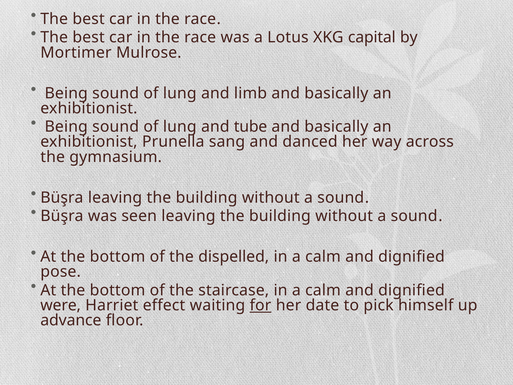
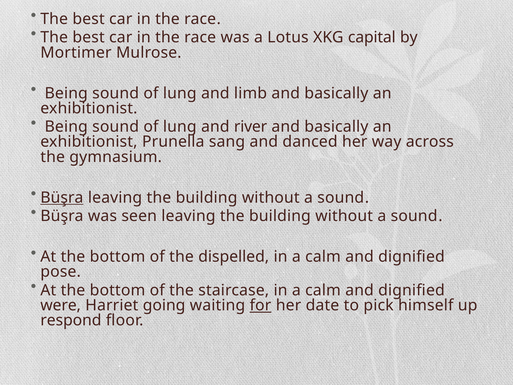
tube: tube -> river
Büşra at (62, 197) underline: none -> present
effect: effect -> going
advance: advance -> respond
